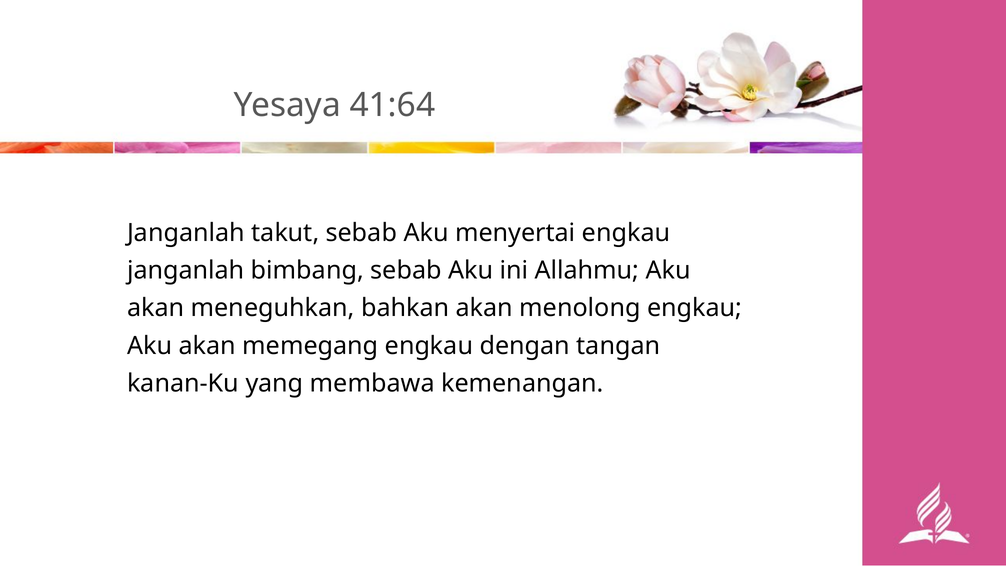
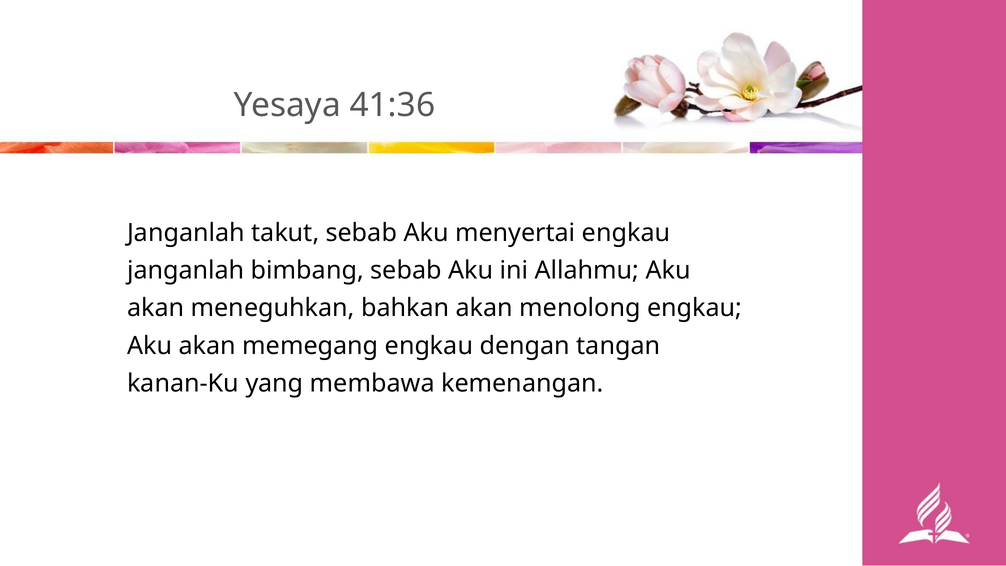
41:64: 41:64 -> 41:36
